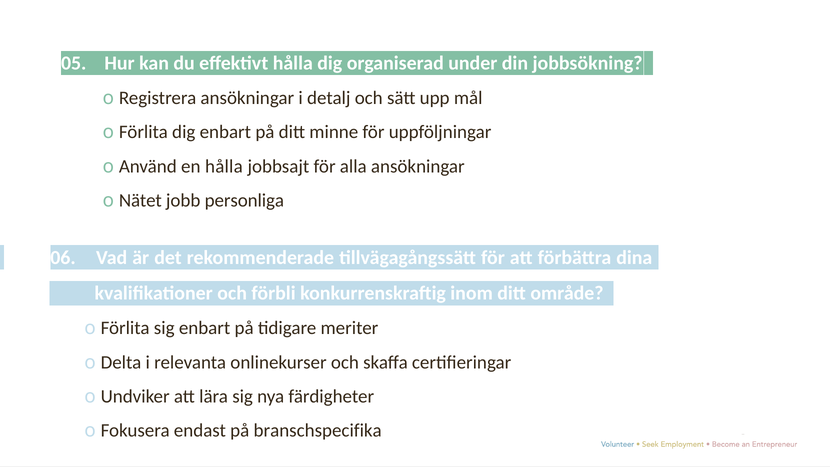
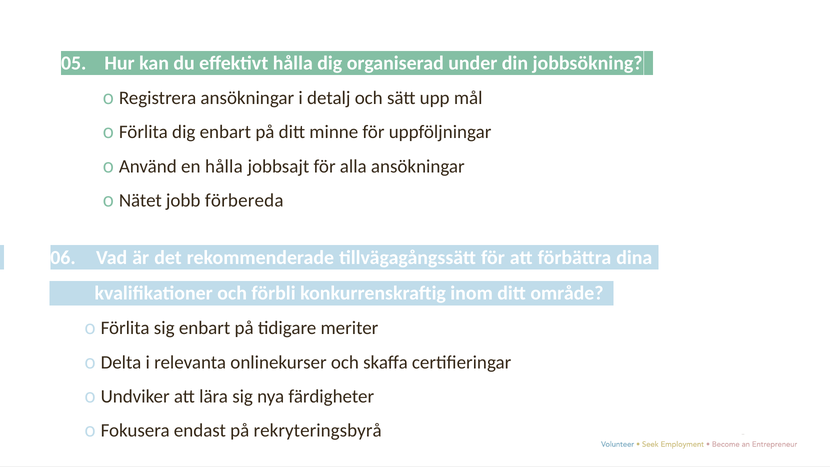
personliga: personliga -> förbereda
branschspecifika: branschspecifika -> rekryteringsbyrå
